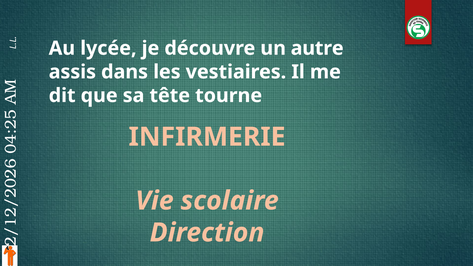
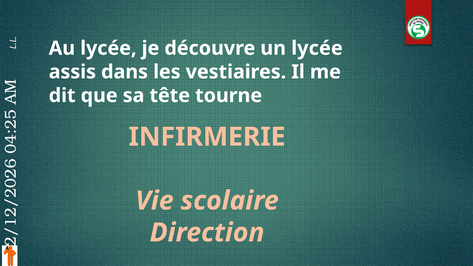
un autre: autre -> lycée
